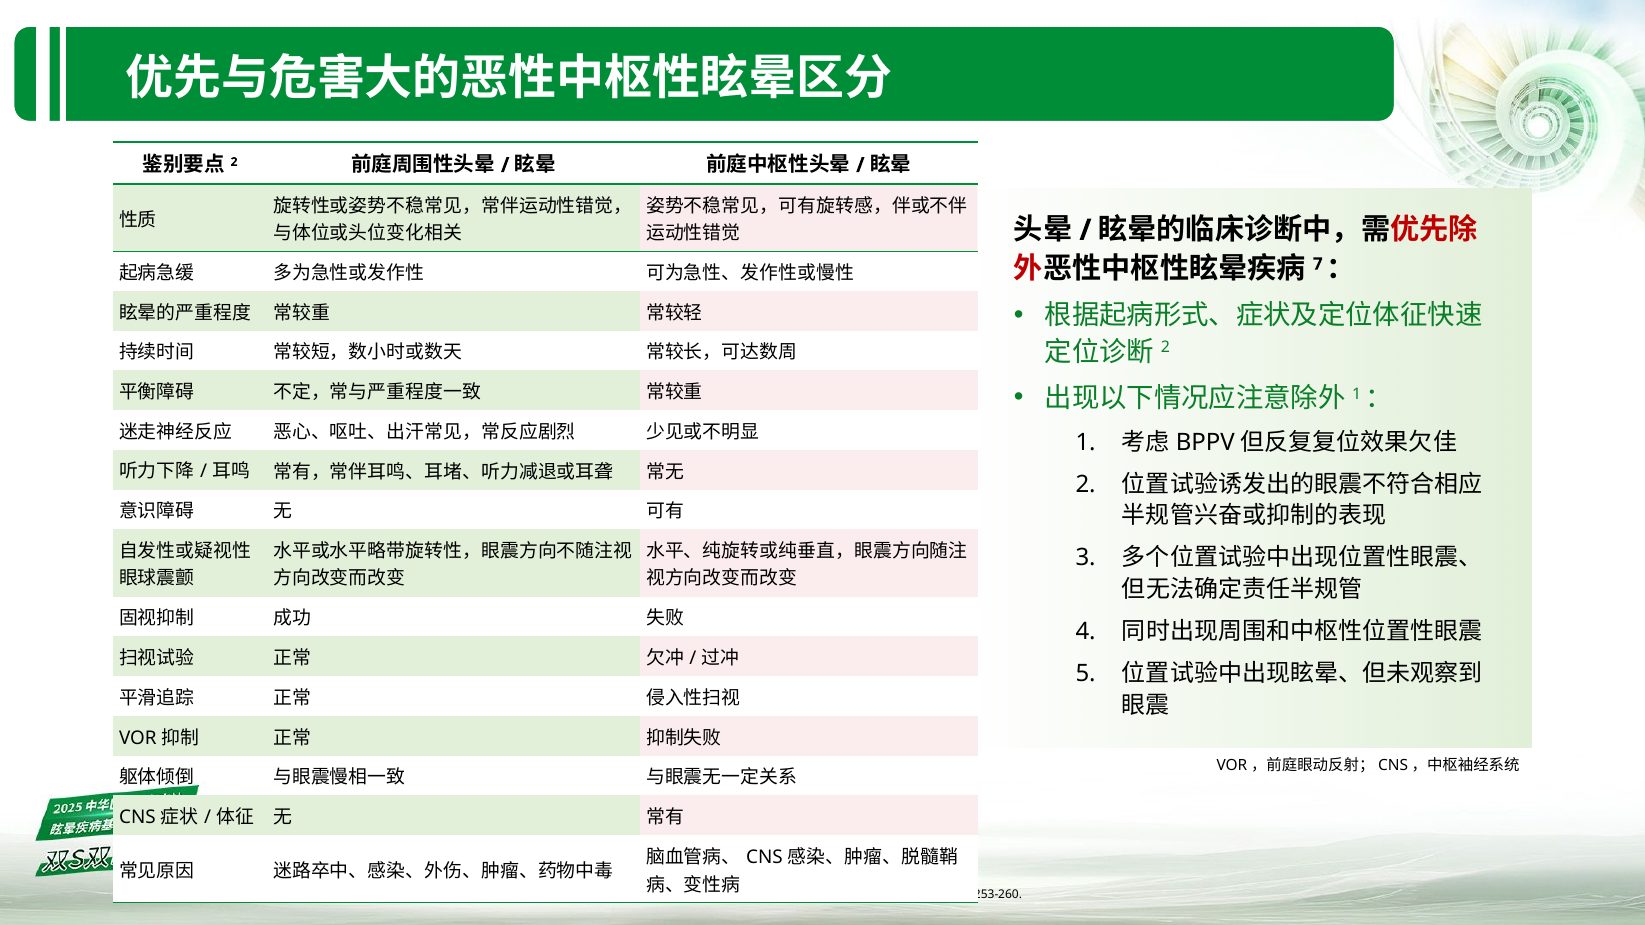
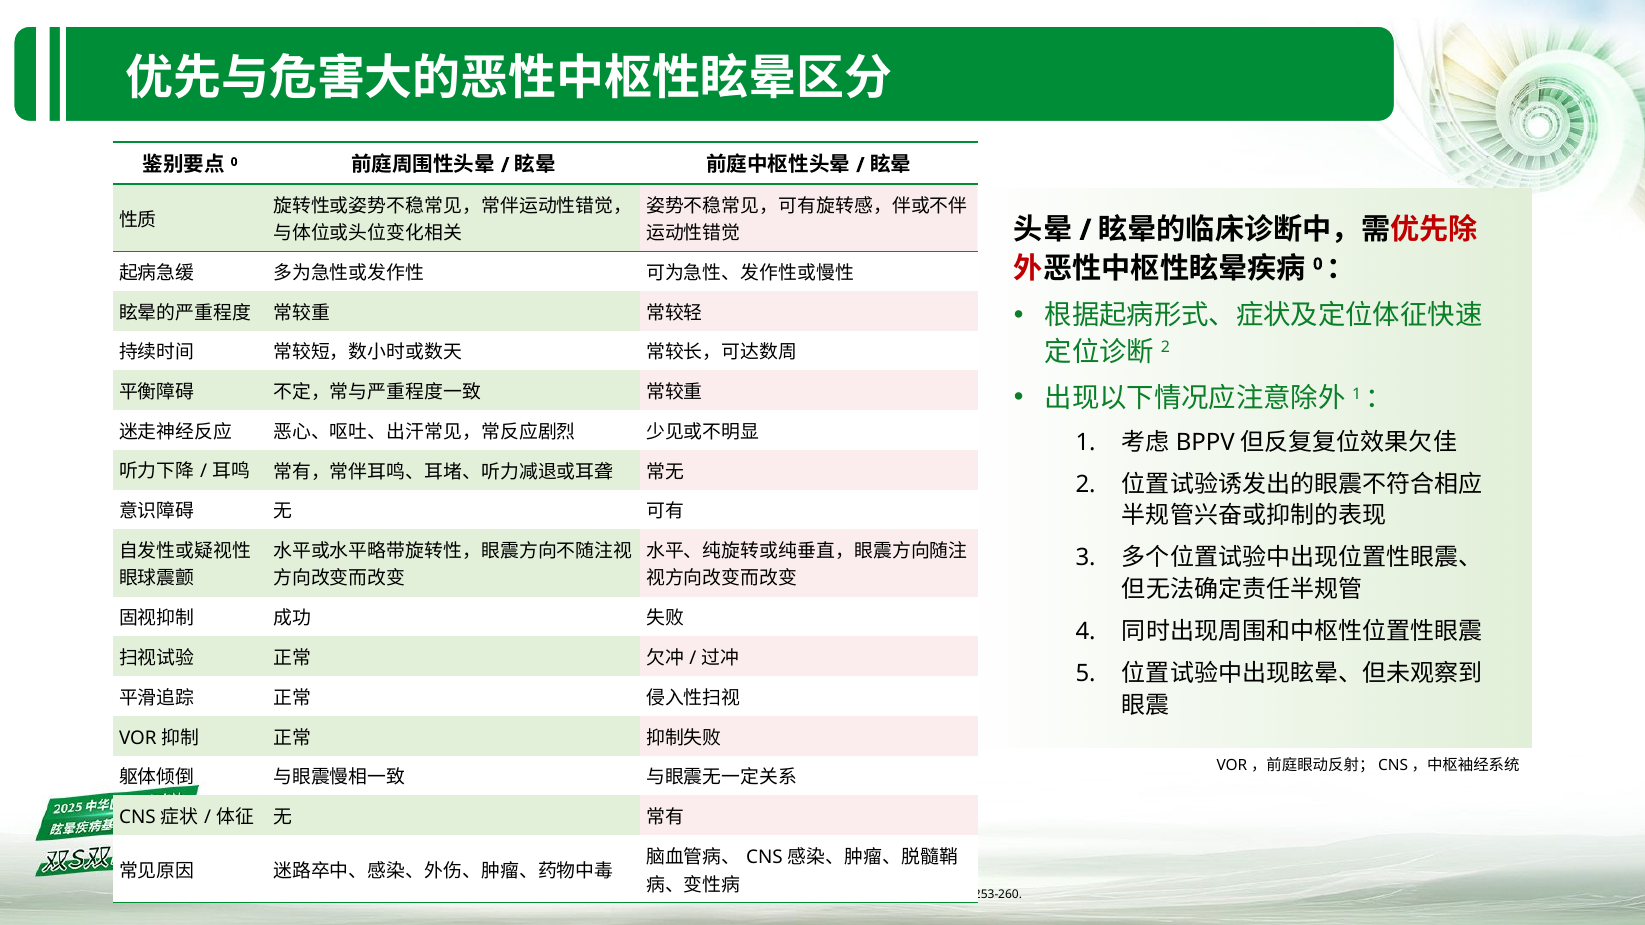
2 at (234, 162): 2 -> 0
7 at (1318, 264): 7 -> 0
